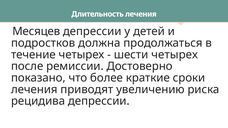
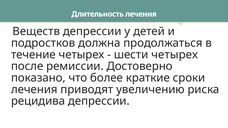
Месяцев: Месяцев -> Веществ
